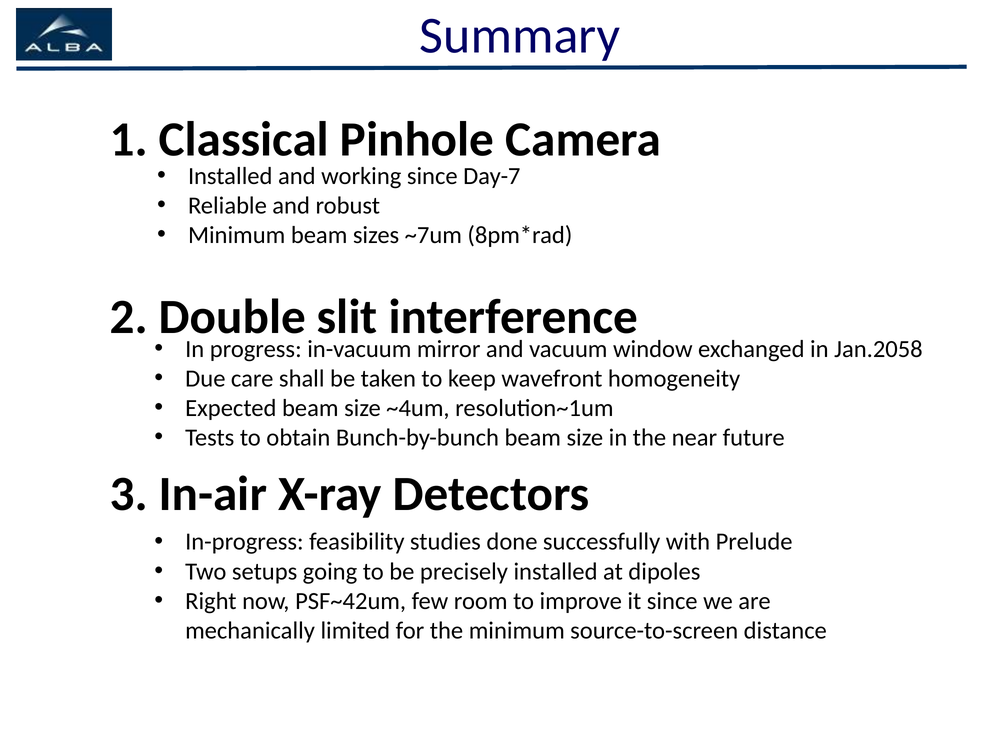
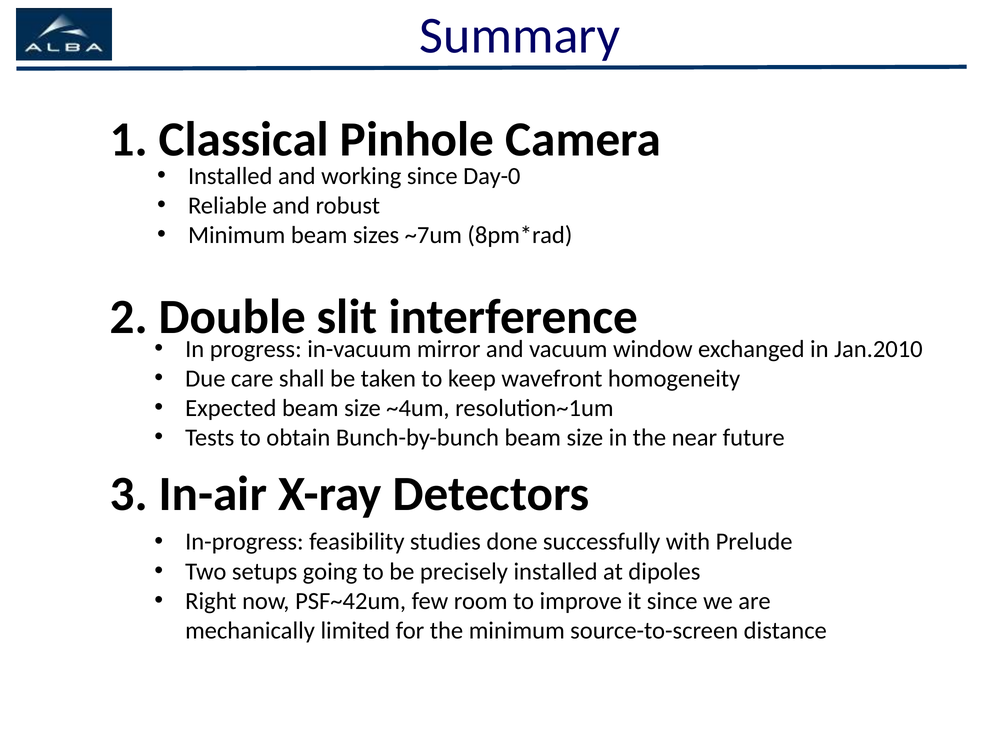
Day-7: Day-7 -> Day-0
Jan.2058: Jan.2058 -> Jan.2010
